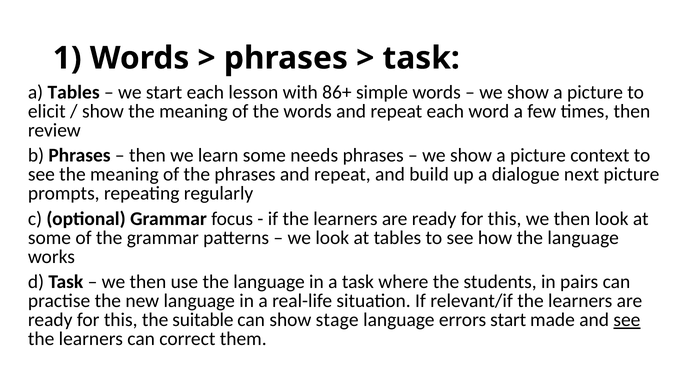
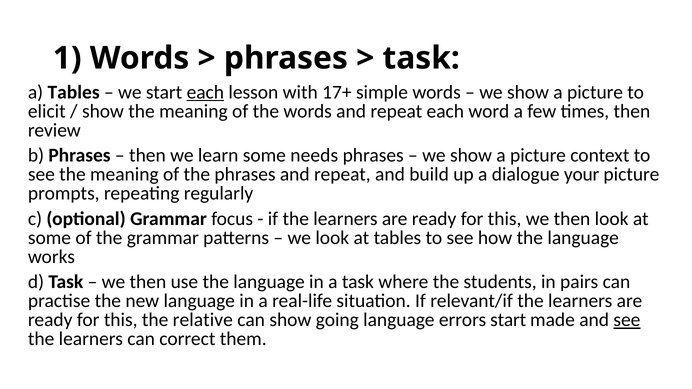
each at (205, 92) underline: none -> present
86+: 86+ -> 17+
next: next -> your
suitable: suitable -> relative
stage: stage -> going
